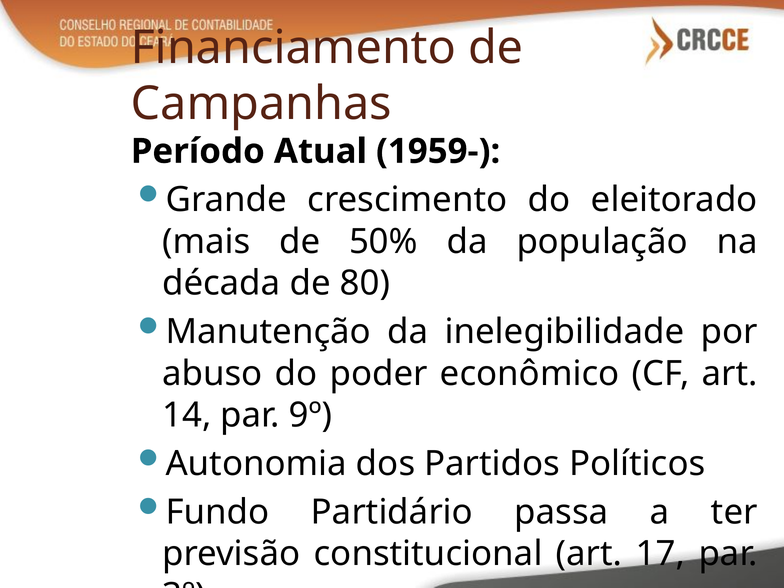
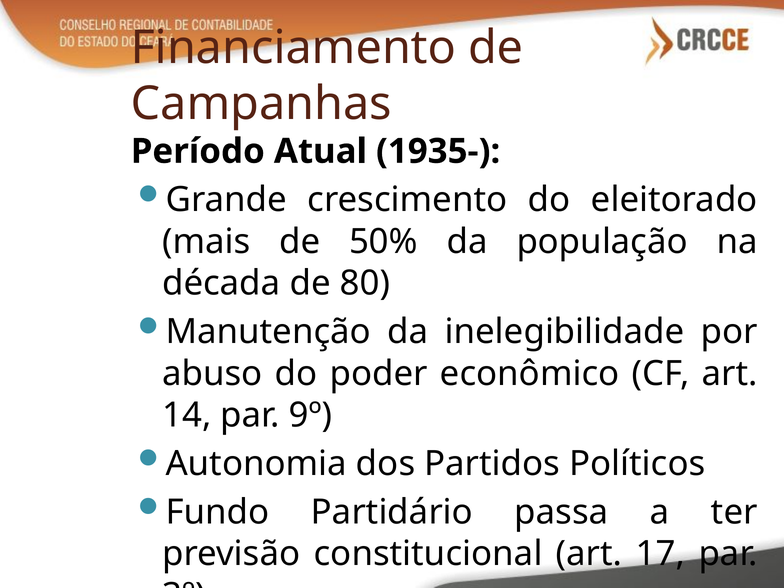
1959-: 1959- -> 1935-
